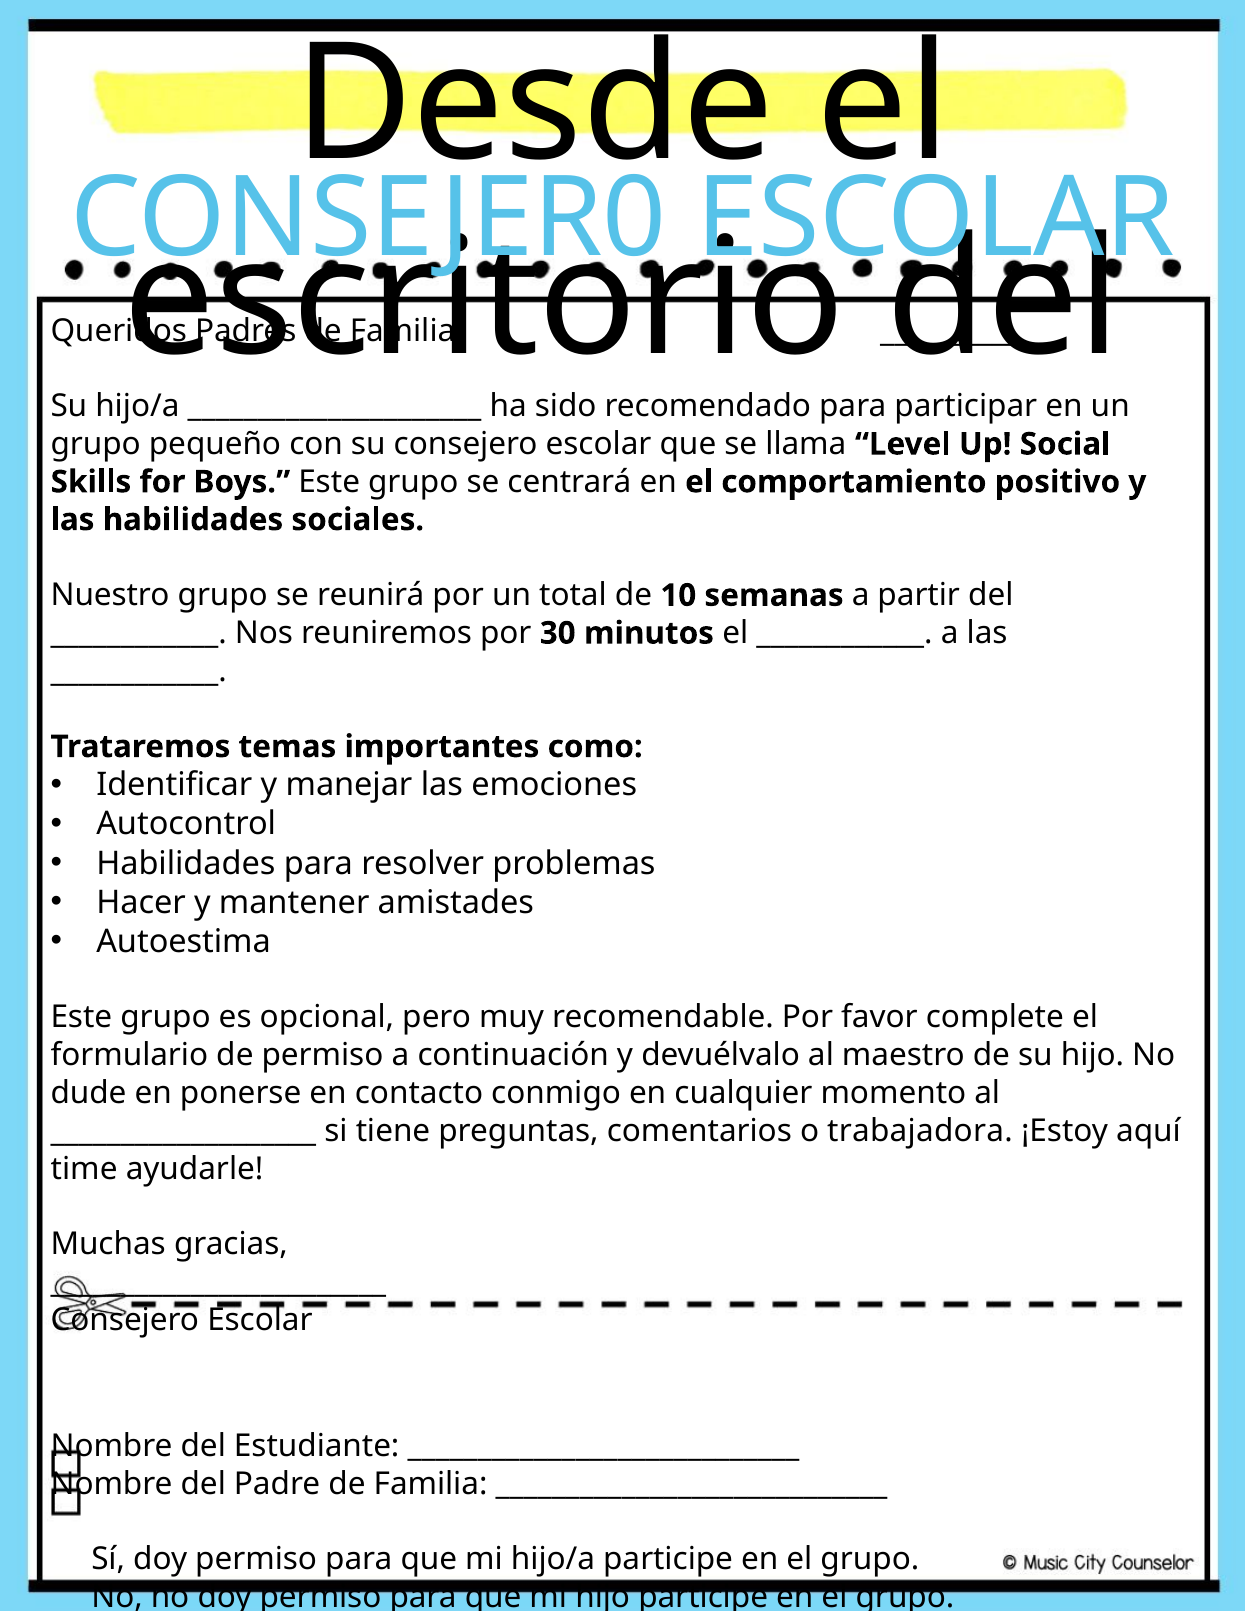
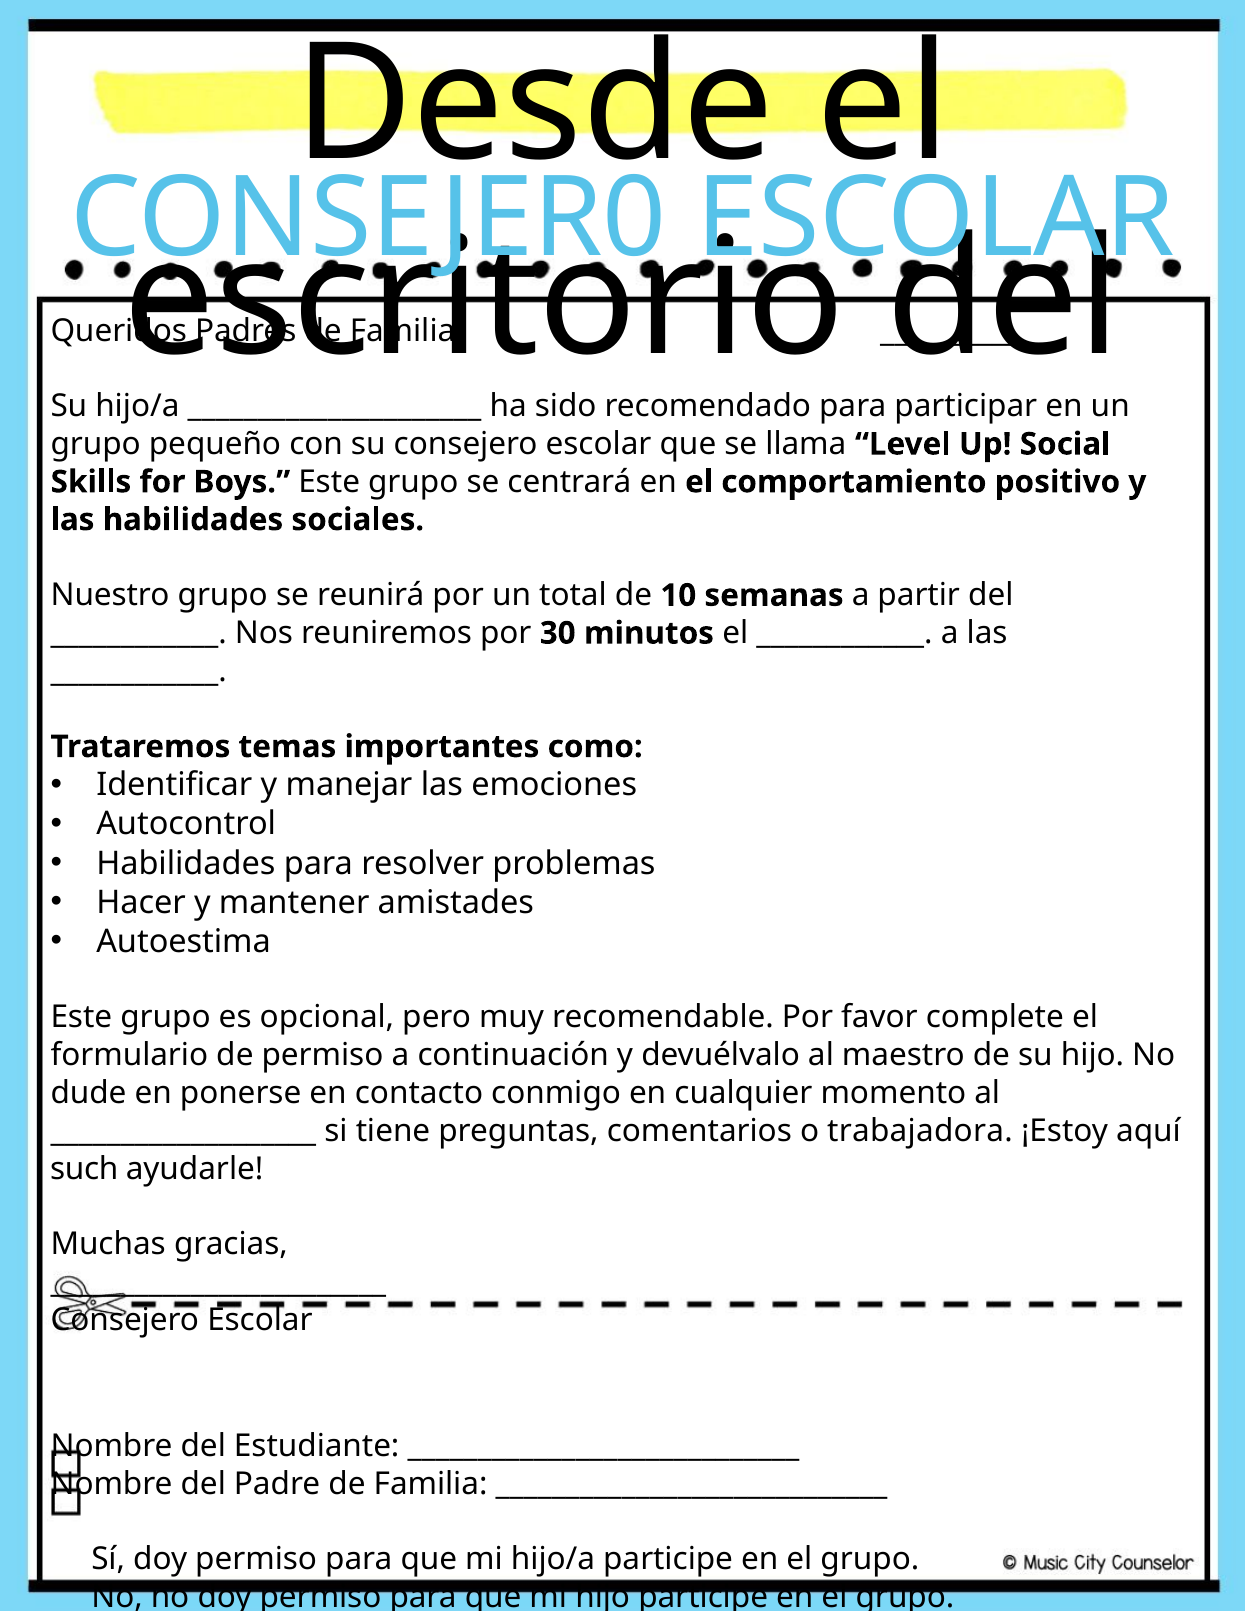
time: time -> such
